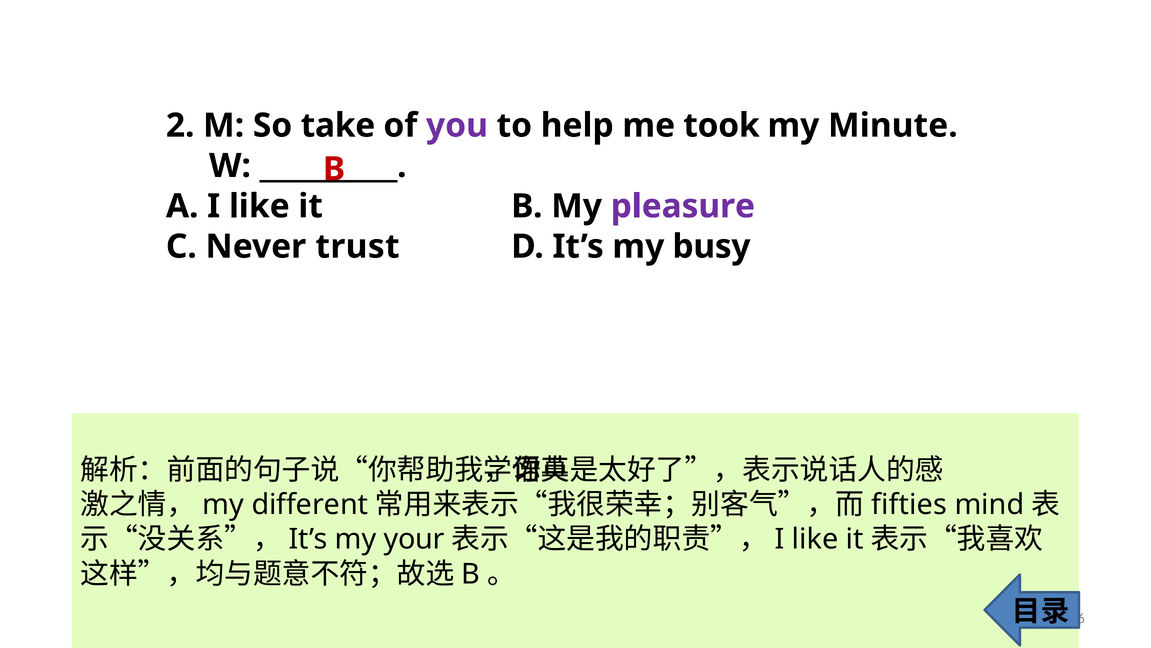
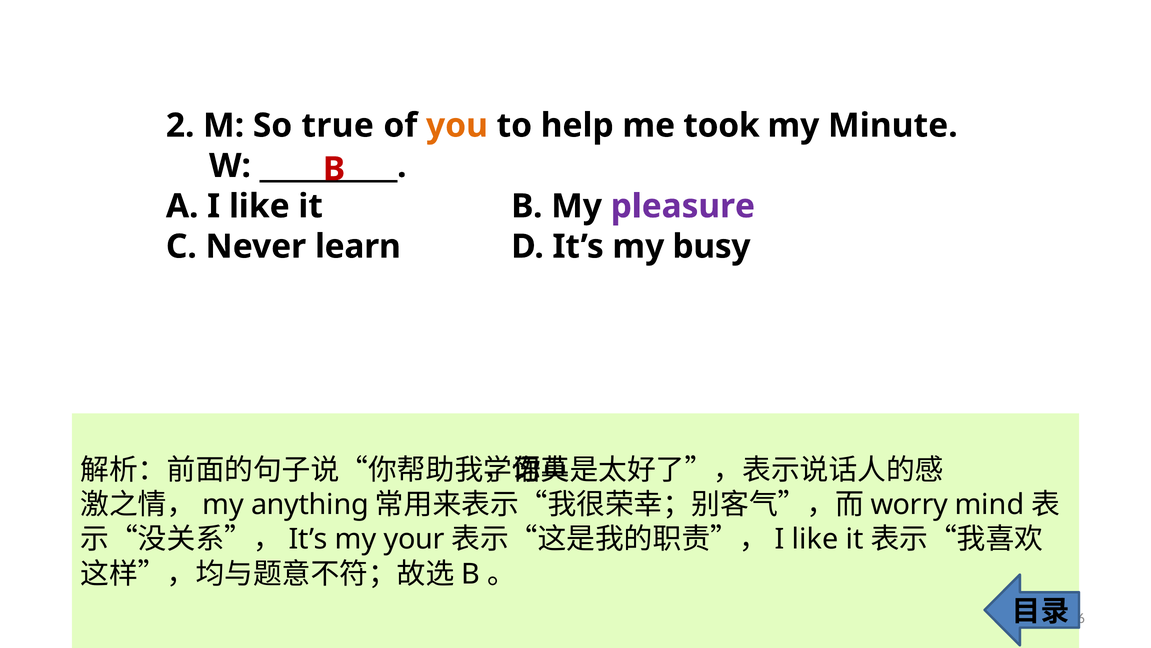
take: take -> true
you colour: purple -> orange
trust: trust -> learn
different: different -> anything
fifties: fifties -> worry
